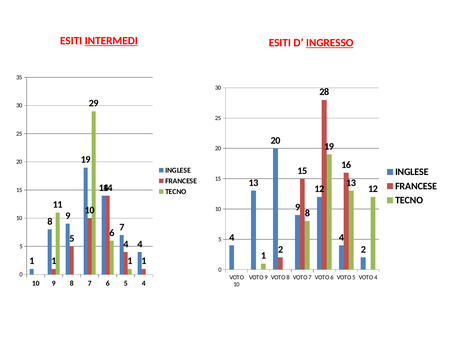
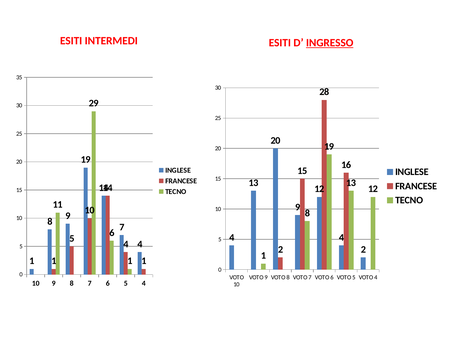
INTERMEDI underline: present -> none
